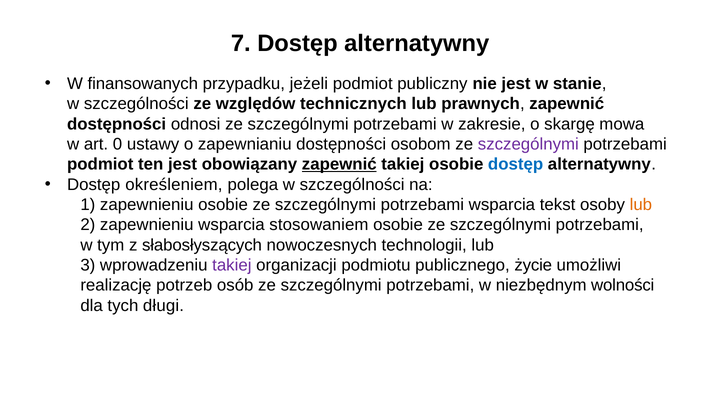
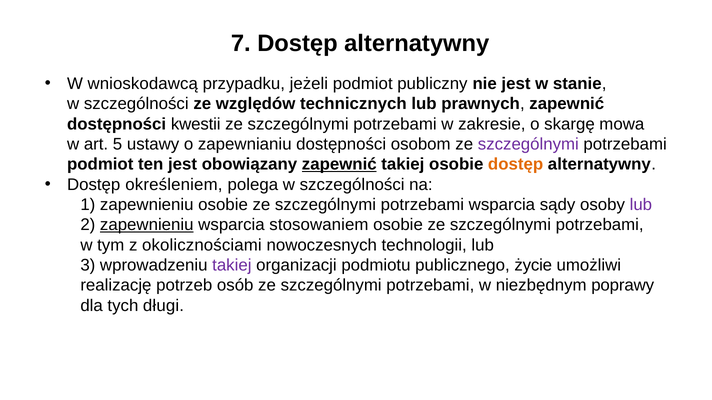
finansowanych: finansowanych -> wnioskodawcą
odnosi: odnosi -> kwestii
0: 0 -> 5
dostęp at (516, 165) colour: blue -> orange
tekst: tekst -> sądy
lub at (641, 205) colour: orange -> purple
zapewnieniu at (147, 225) underline: none -> present
słabosłyszących: słabosłyszących -> okolicznościami
wolności: wolności -> poprawy
